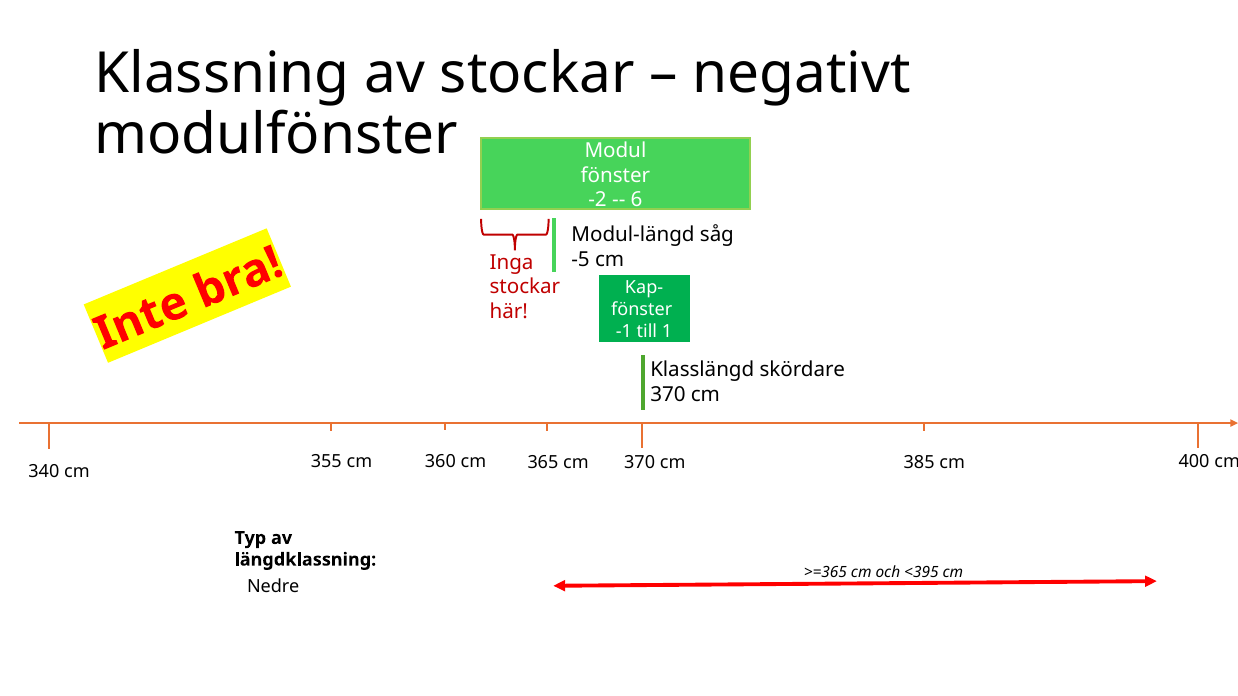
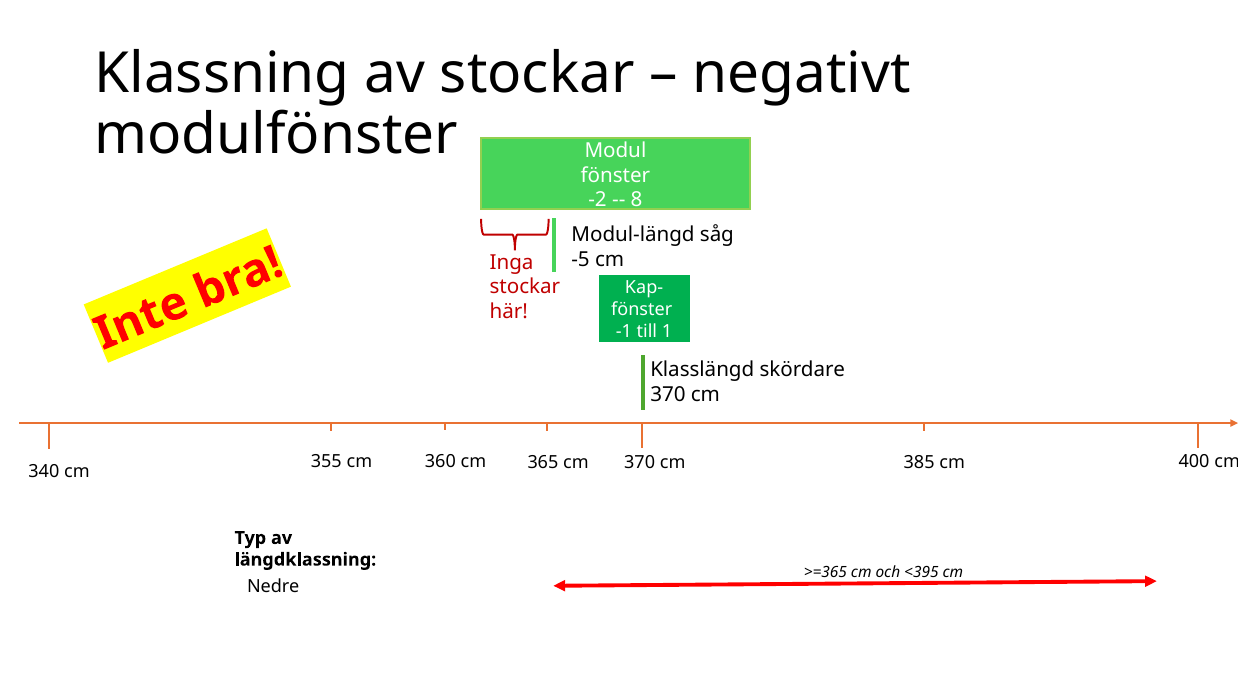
6: 6 -> 8
